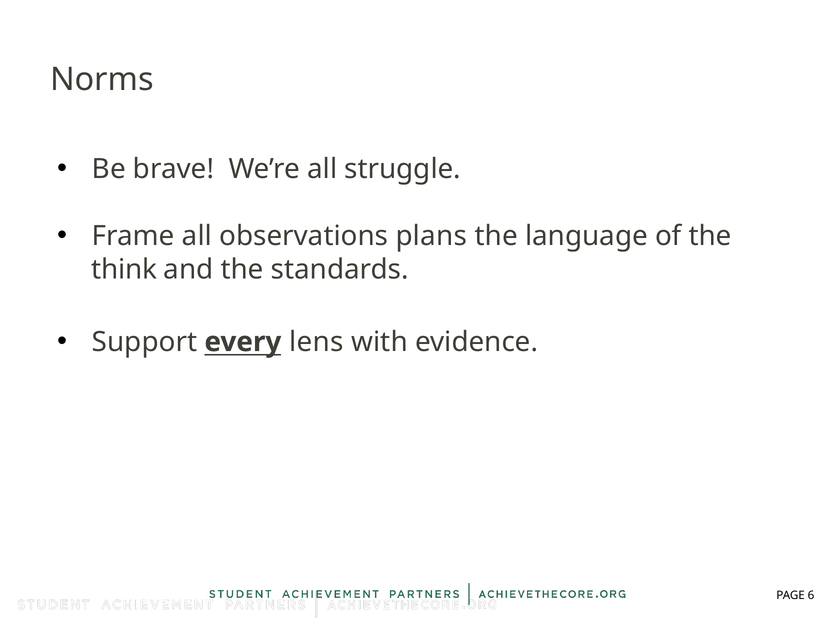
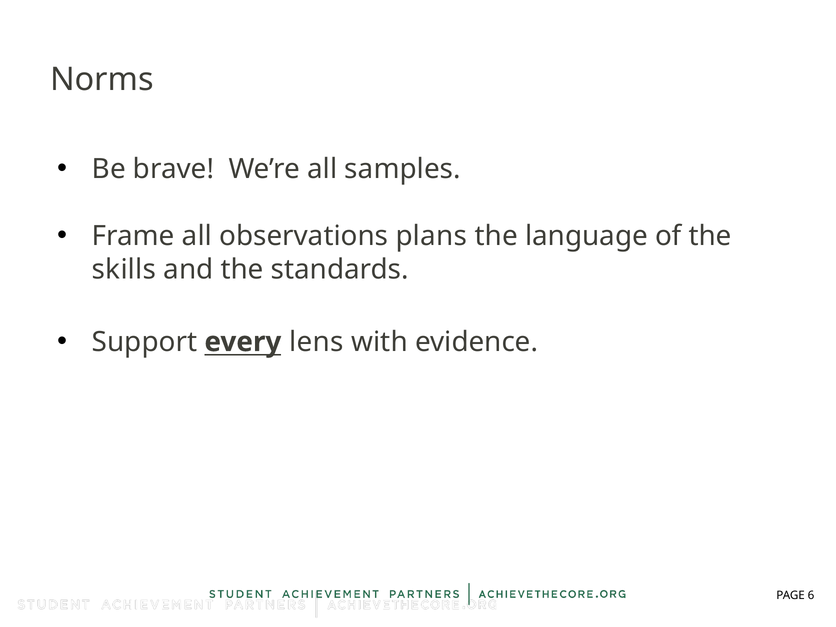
struggle: struggle -> samples
think: think -> skills
